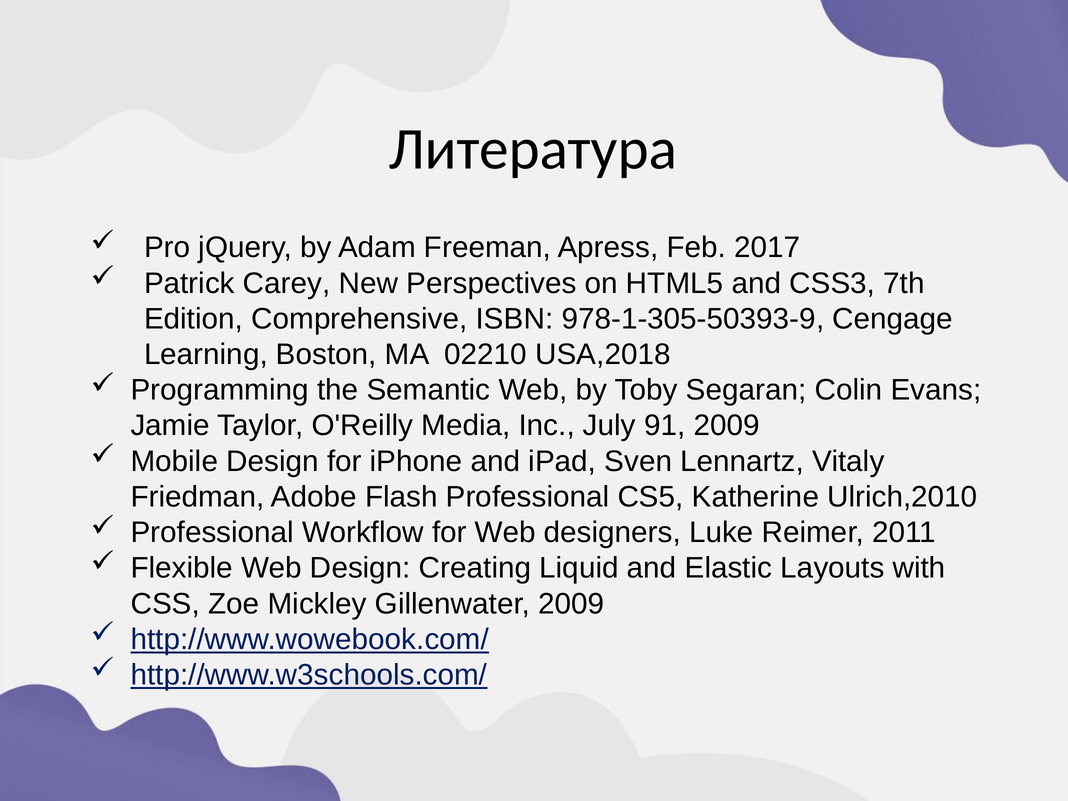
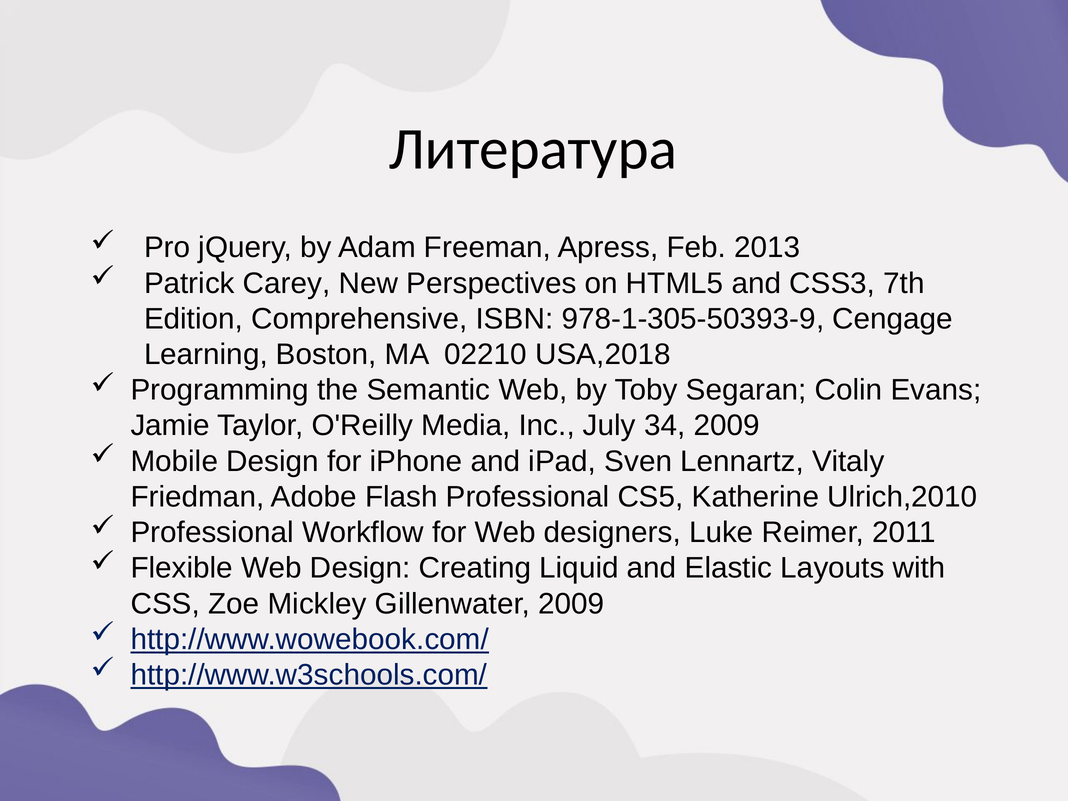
2017: 2017 -> 2013
91: 91 -> 34
